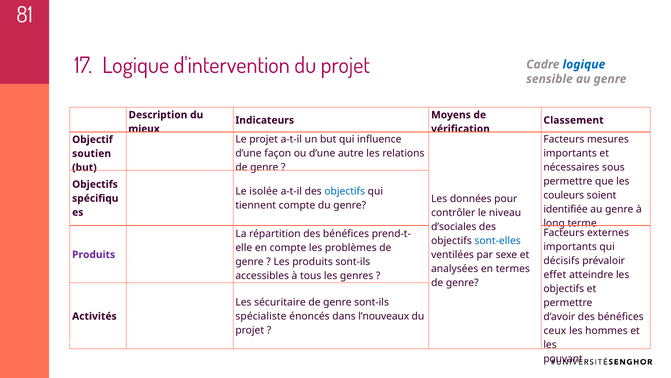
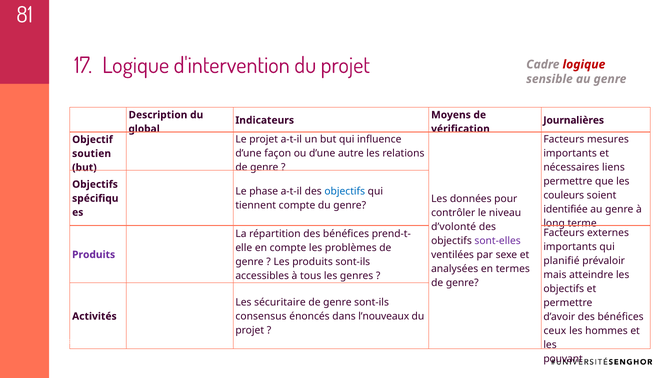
logique at (584, 64) colour: blue -> red
Classement: Classement -> Journalières
mieux: mieux -> global
sous: sous -> liens
isolée: isolée -> phase
d’sociales: d’sociales -> d’volonté
sont-elles colour: blue -> purple
décisifs: décisifs -> planifié
effet: effet -> mais
spécialiste: spécialiste -> consensus
